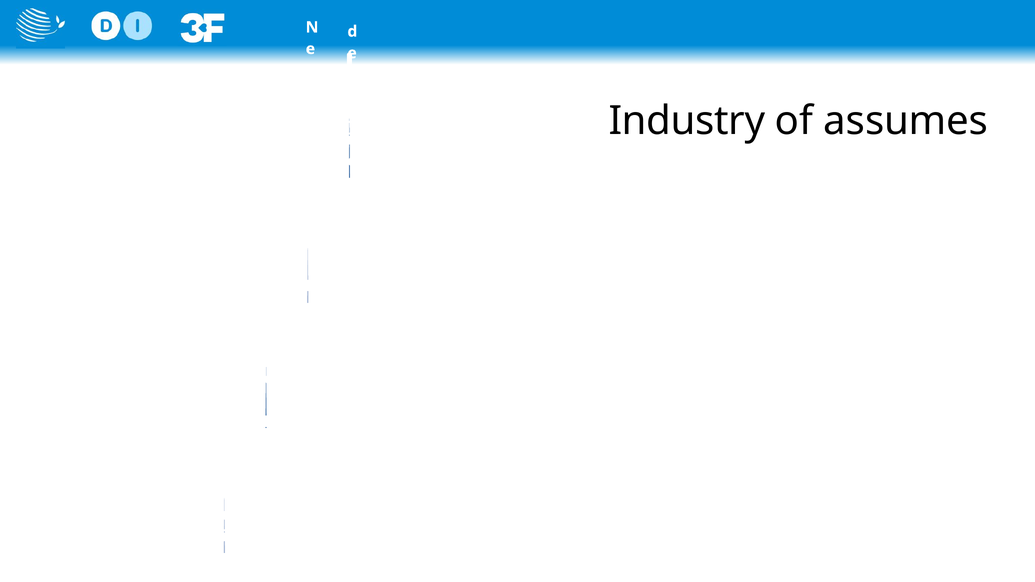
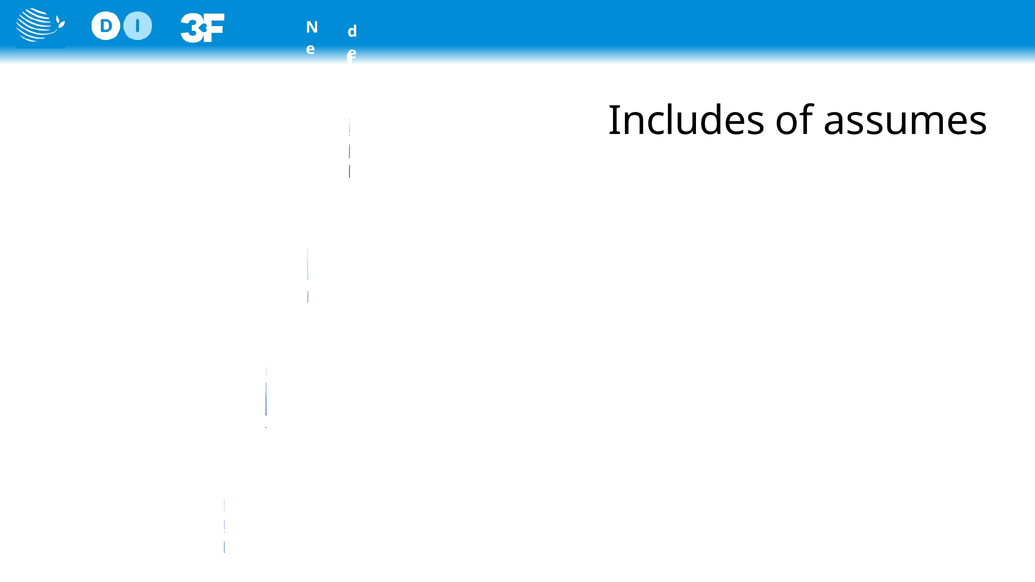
Industry: Industry -> Includes
